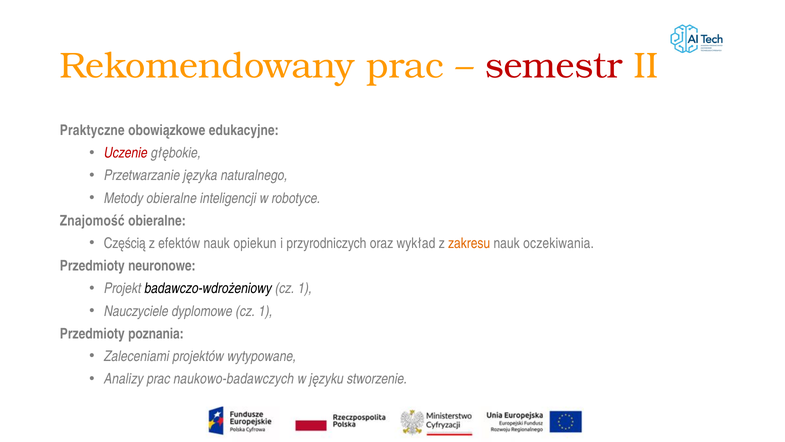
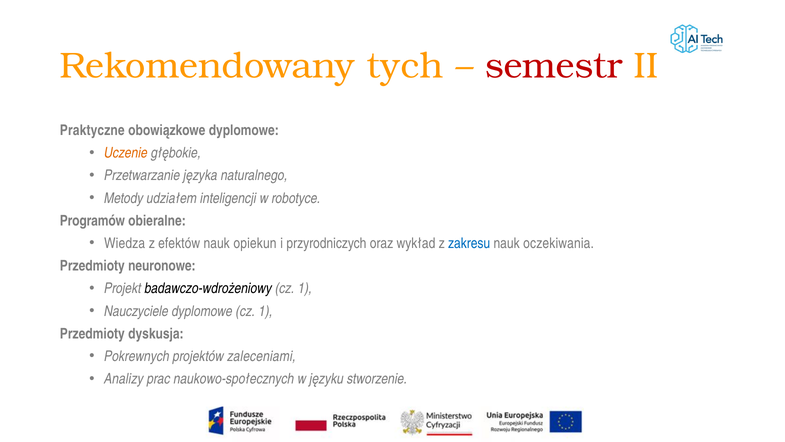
Rekomendowany prac: prac -> tych
obowiązkowe edukacyjne: edukacyjne -> dyplomowe
Uczenie colour: red -> orange
Metody obieralne: obieralne -> udziałem
Znajomość: Znajomość -> Programów
Częścią: Częścią -> Wiedza
zakresu colour: orange -> blue
poznania: poznania -> dyskusja
Zaleceniami: Zaleceniami -> Pokrewnych
wytypowane: wytypowane -> zaleceniami
naukowo-badawczych: naukowo-badawczych -> naukowo-społecznych
